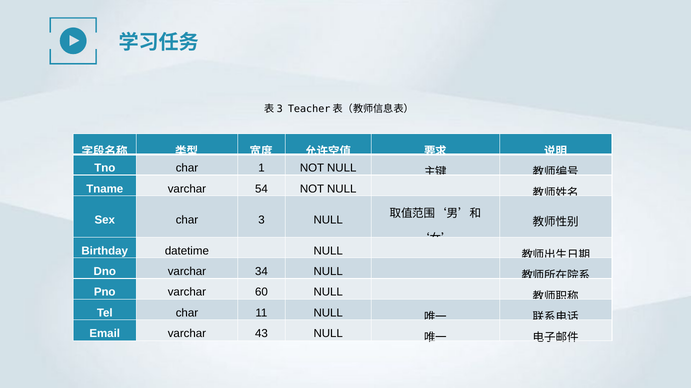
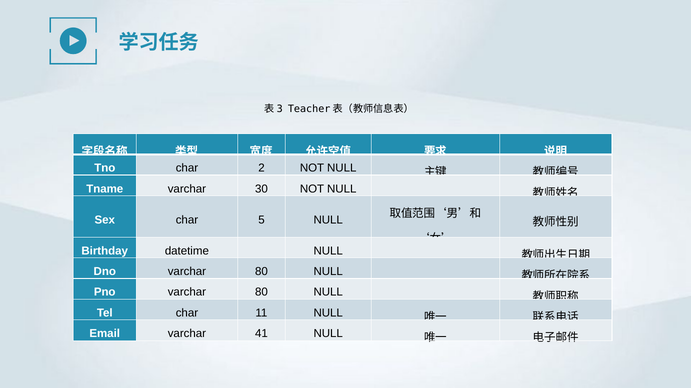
1: 1 -> 2
54: 54 -> 30
3: 3 -> 5
Dno varchar 34: 34 -> 80
Pno varchar 60: 60 -> 80
43: 43 -> 41
